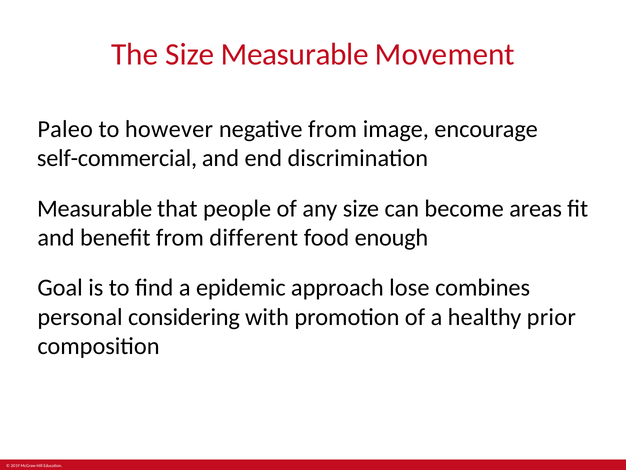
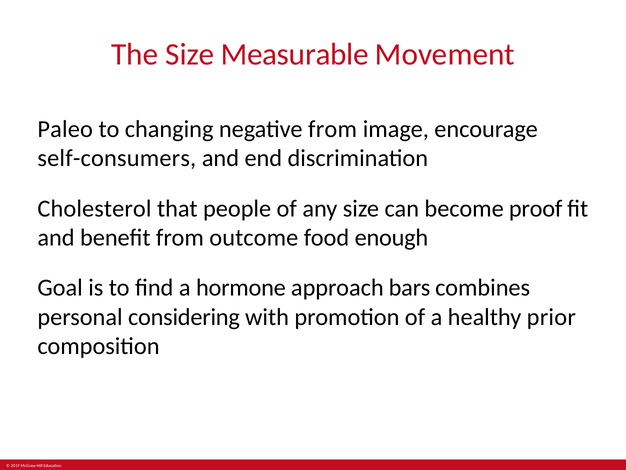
however: however -> changing
self-commercial: self-commercial -> self-consumers
Measurable at (95, 208): Measurable -> Cholesterol
areas: areas -> proof
different: different -> outcome
epidemic: epidemic -> hormone
lose: lose -> bars
